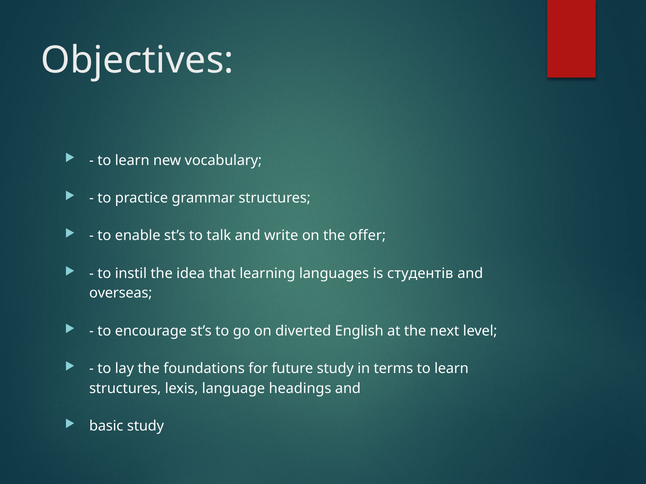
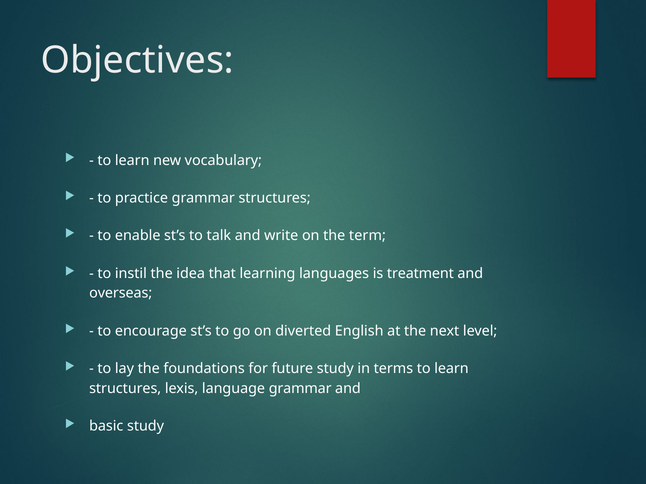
offer: offer -> term
студентів: студентів -> treatment
language headings: headings -> grammar
